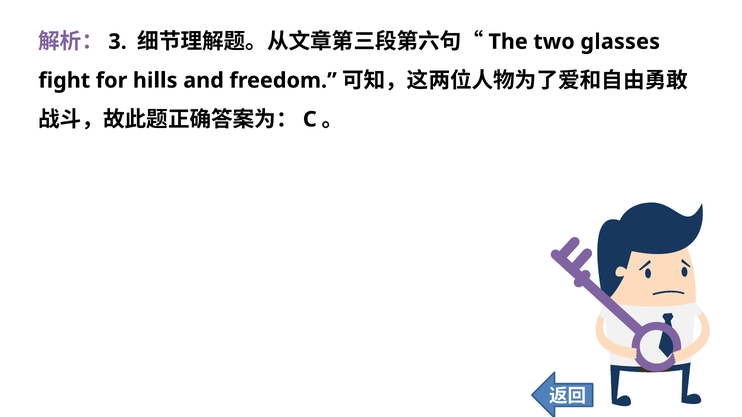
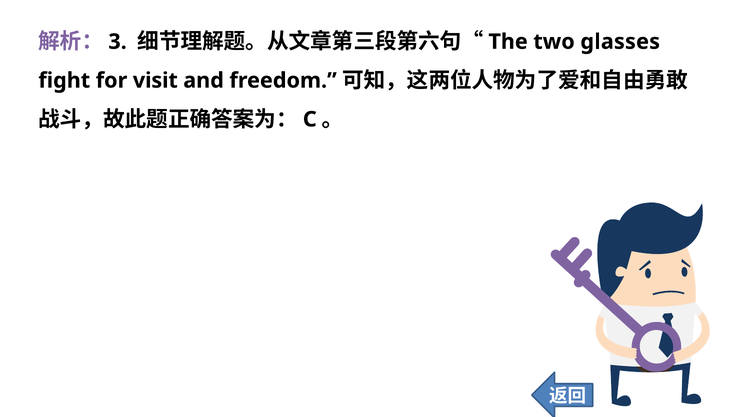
hills: hills -> visit
